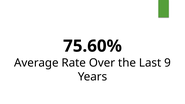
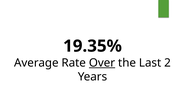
75.60%: 75.60% -> 19.35%
Over underline: none -> present
9: 9 -> 2
